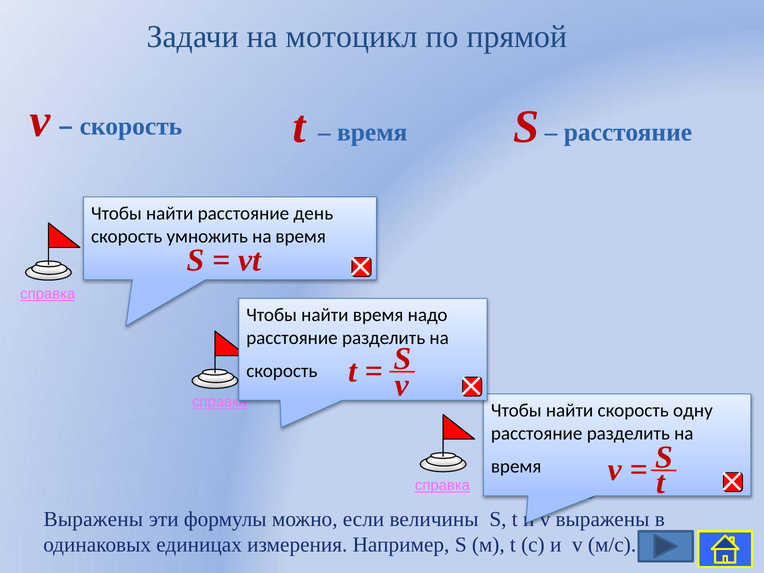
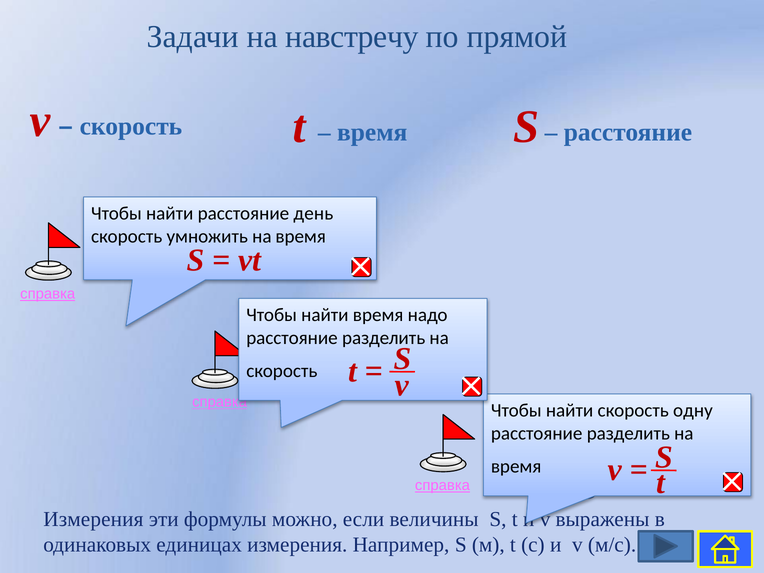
мотоцикл: мотоцикл -> навстречу
Выражены at (93, 519): Выражены -> Измерения
